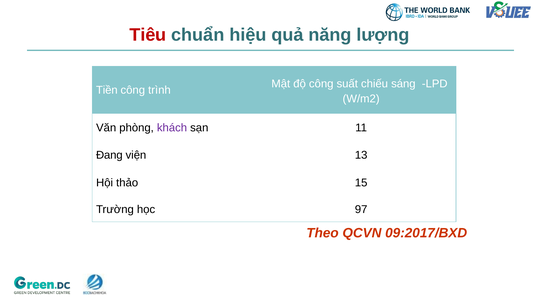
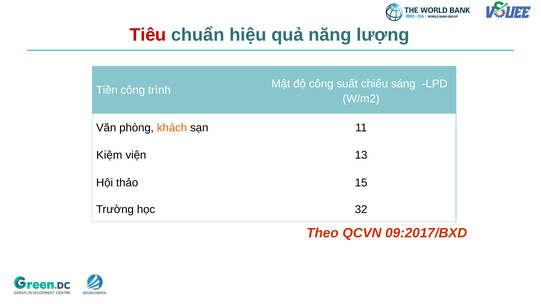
khách colour: purple -> orange
Đang: Đang -> Kiệm
97: 97 -> 32
